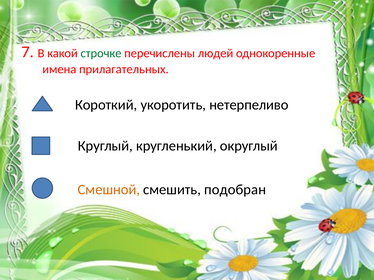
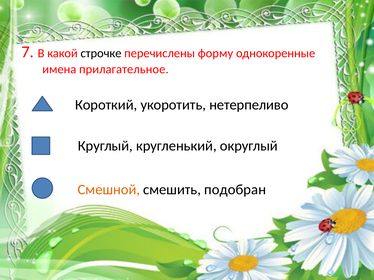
строчке colour: green -> black
людей: людей -> форму
прилагательных: прилагательных -> прилагательное
